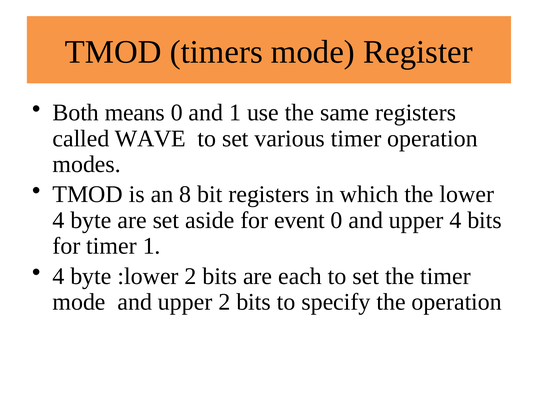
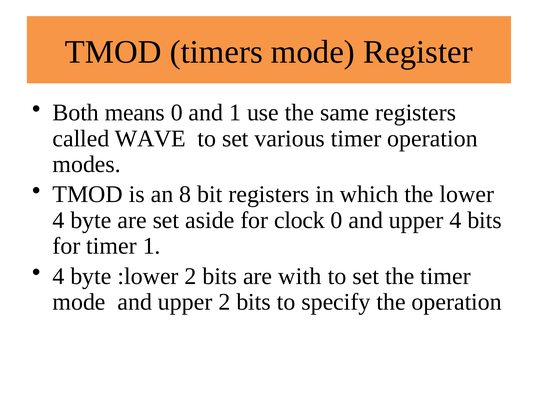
event: event -> clock
each: each -> with
